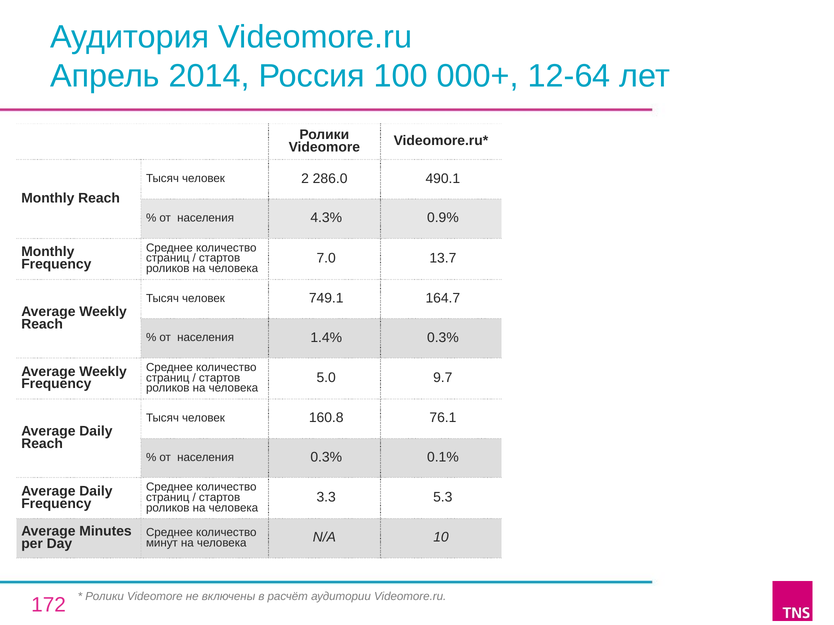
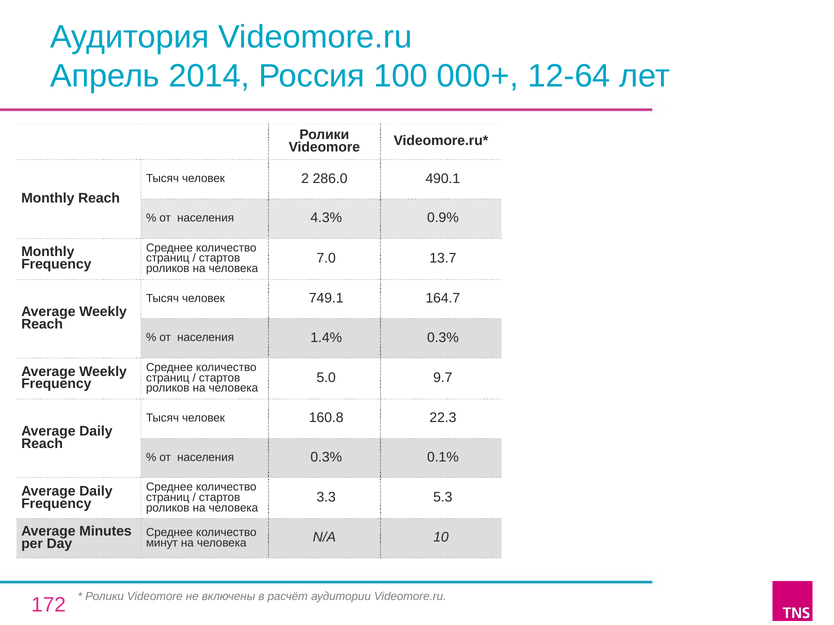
76.1: 76.1 -> 22.3
